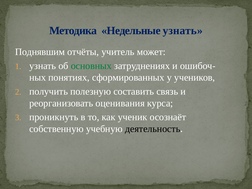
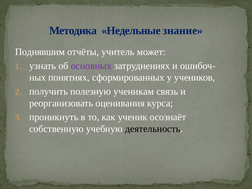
Недельные узнать: узнать -> знание
основных colour: green -> purple
составить: составить -> ученикам
